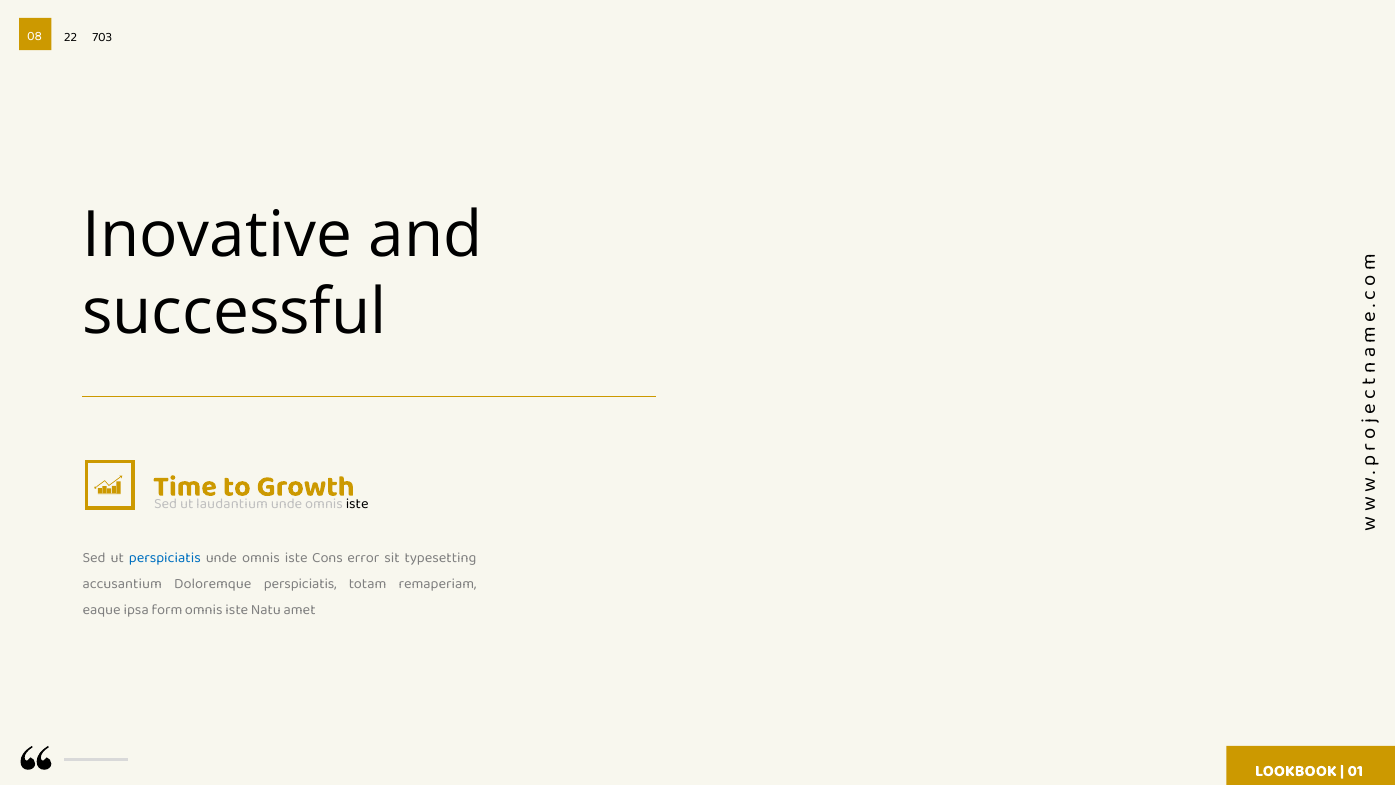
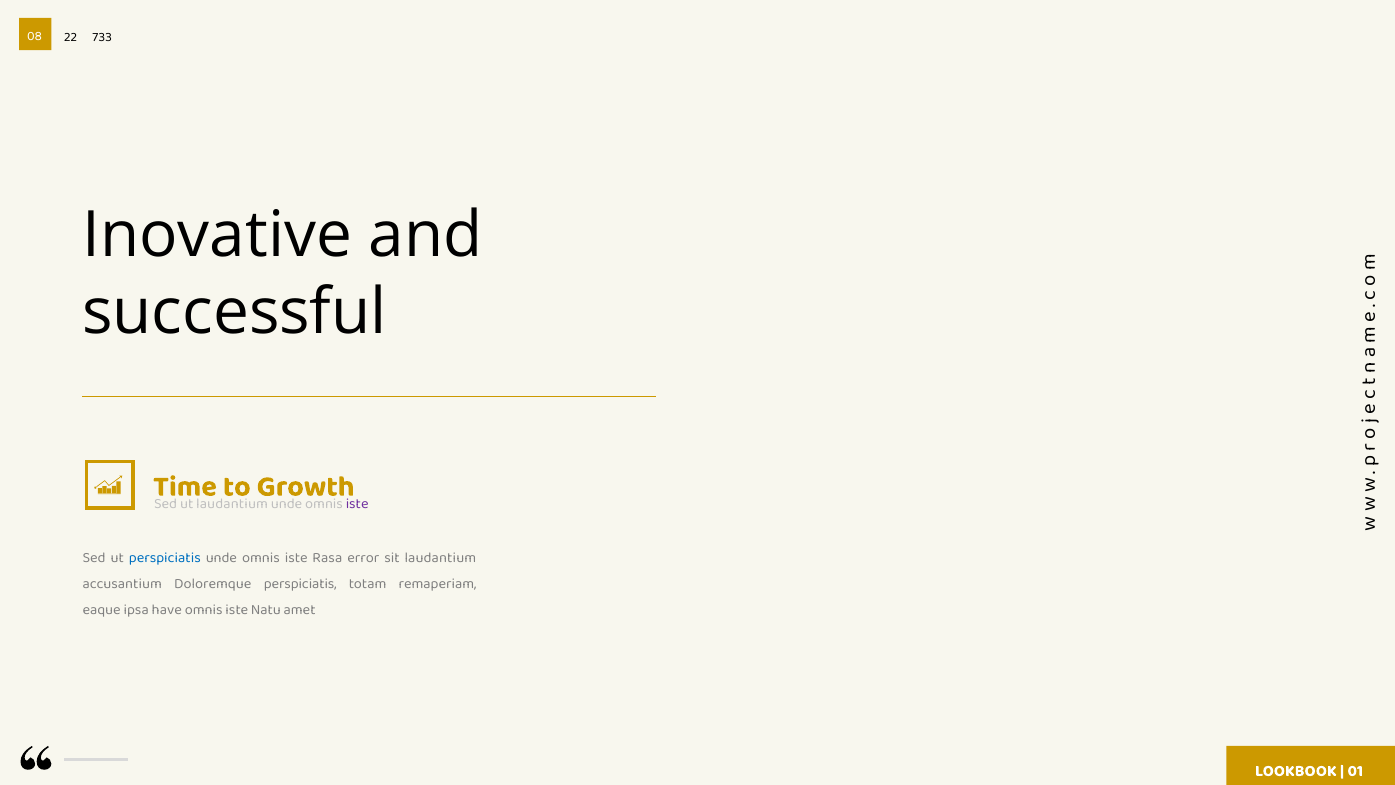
703: 703 -> 733
iste at (357, 503) colour: black -> purple
Cons: Cons -> Rasa
sit typesetting: typesetting -> laudantium
form: form -> have
